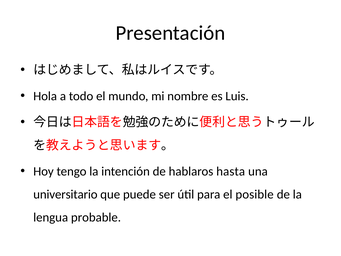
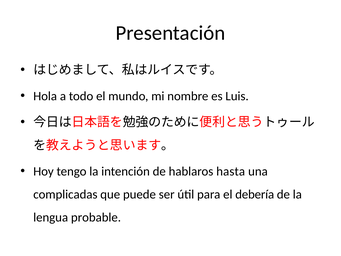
universitario: universitario -> complicadas
posible: posible -> debería
